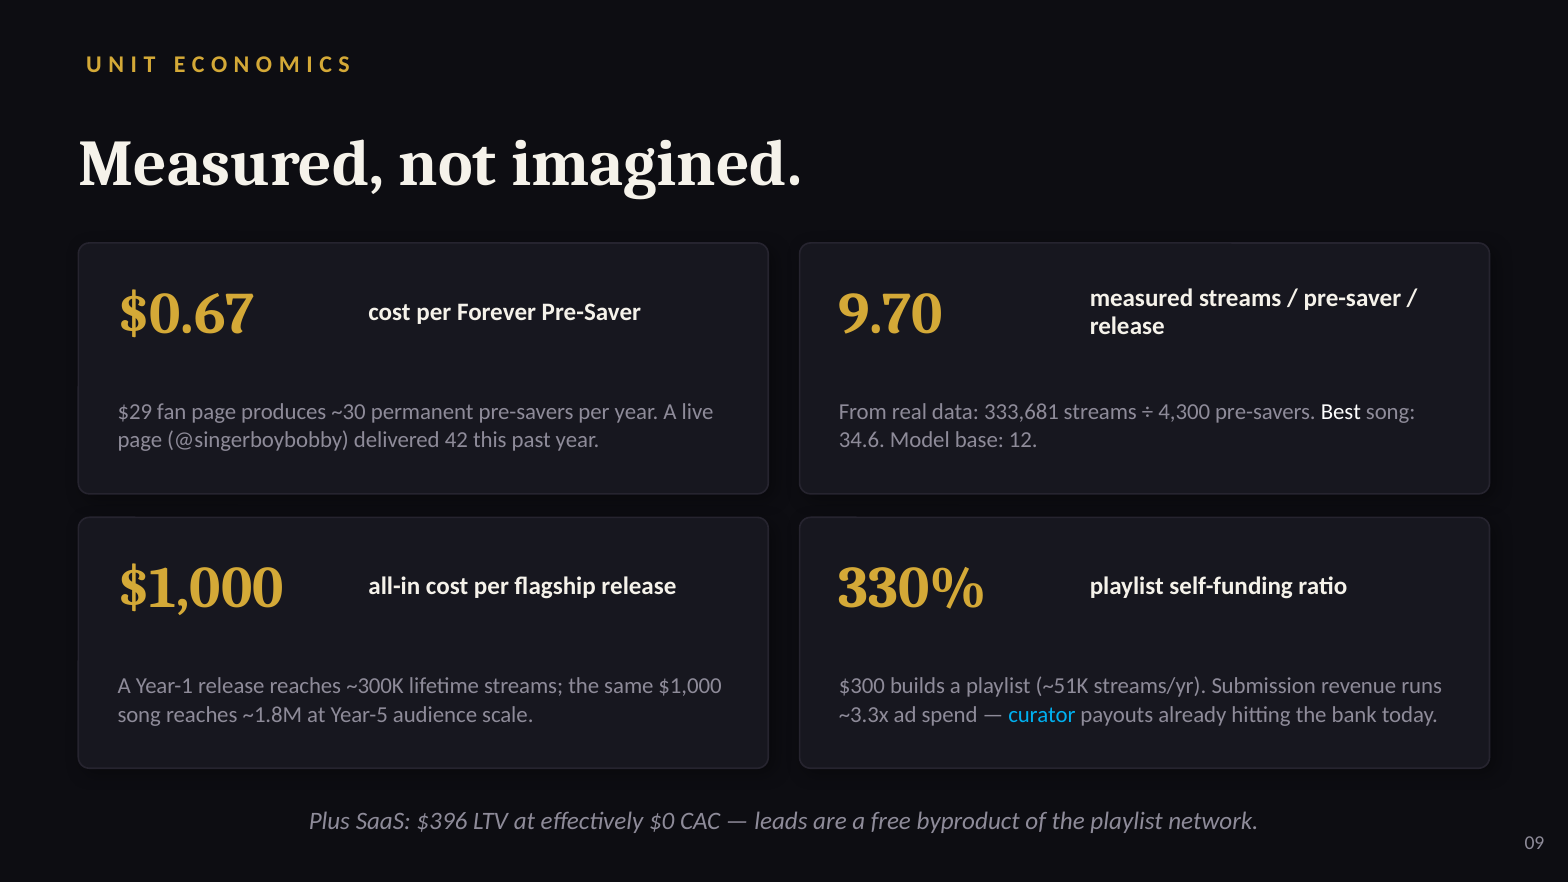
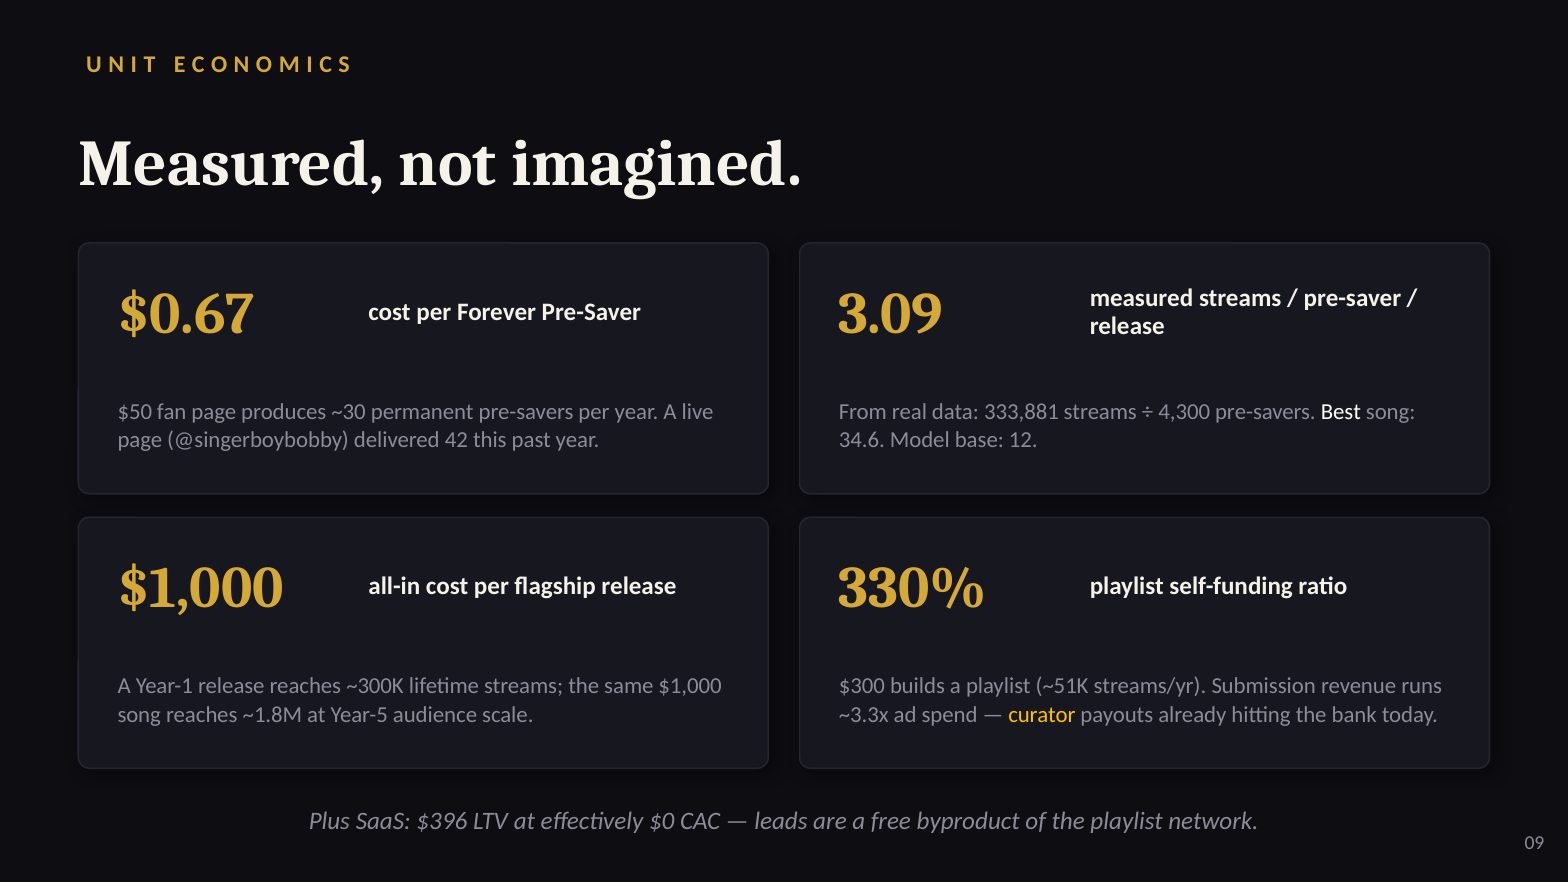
9.70: 9.70 -> 3.09
$29: $29 -> $50
333,681: 333,681 -> 333,881
curator colour: light blue -> yellow
